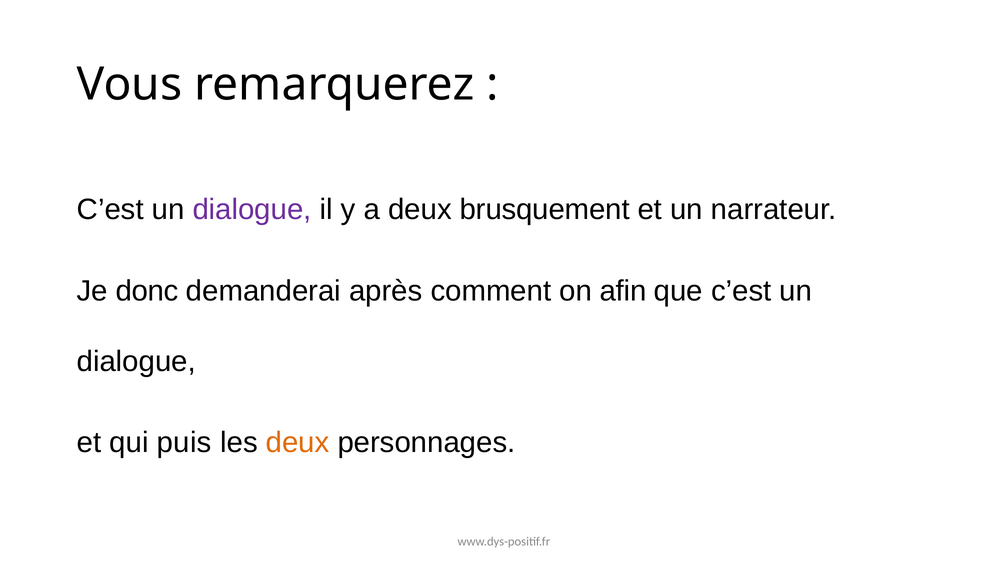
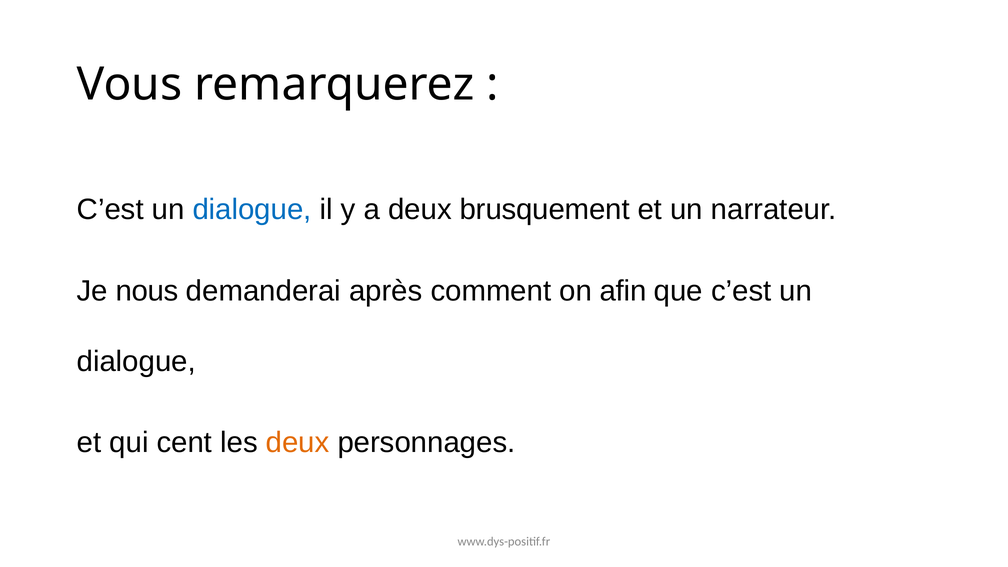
dialogue at (252, 210) colour: purple -> blue
donc: donc -> nous
puis: puis -> cent
